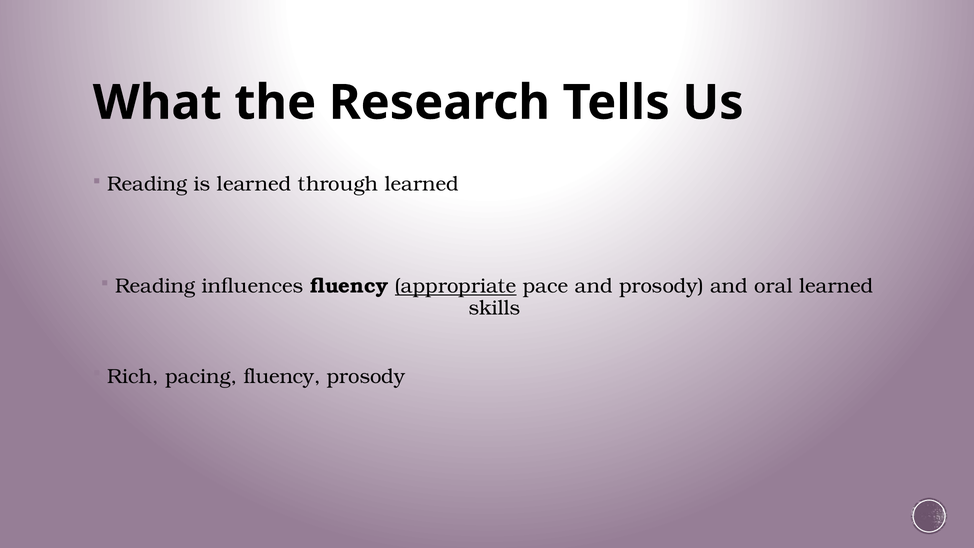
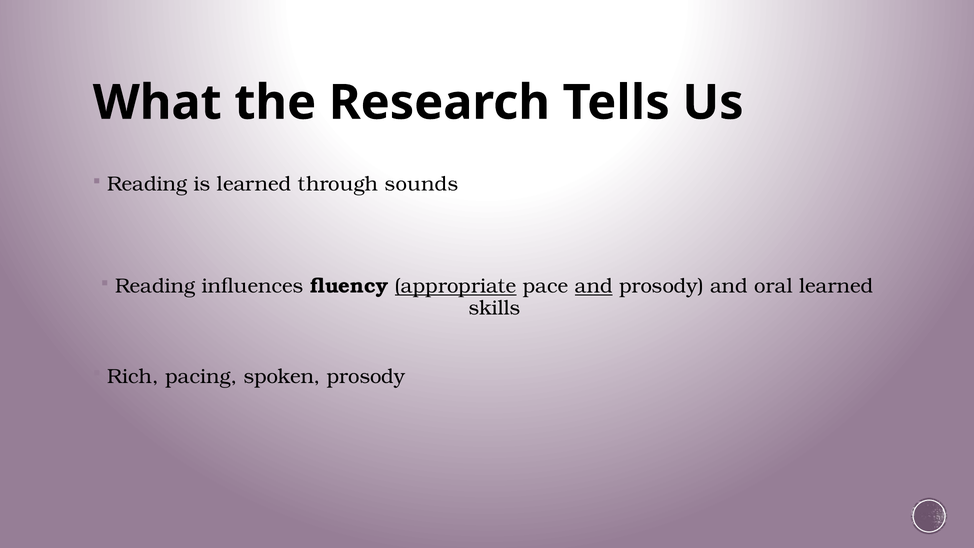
through learned: learned -> sounds
and at (594, 286) underline: none -> present
pacing fluency: fluency -> spoken
